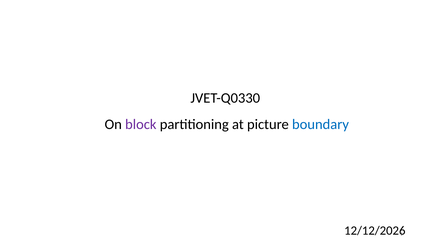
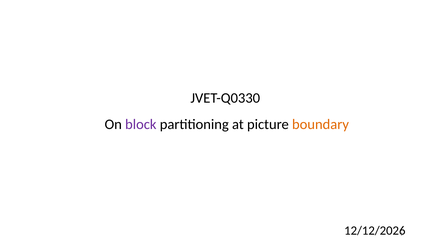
boundary colour: blue -> orange
